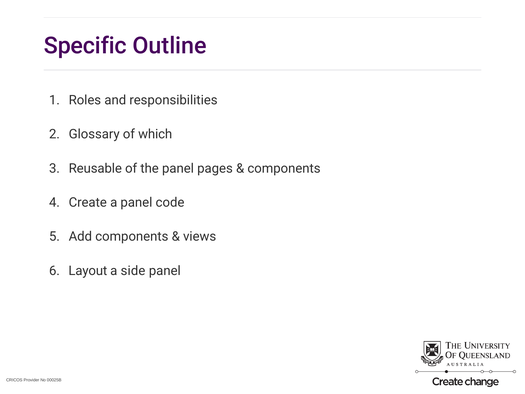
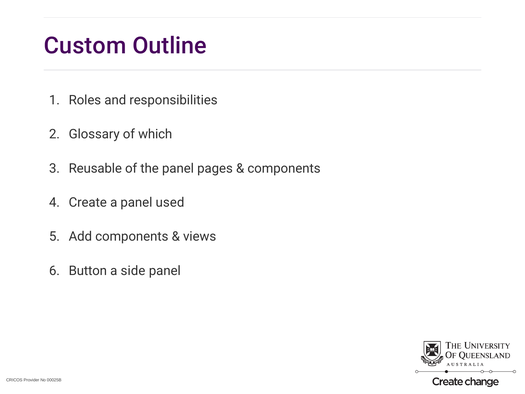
Specific: Specific -> Custom
code: code -> used
Layout: Layout -> Button
